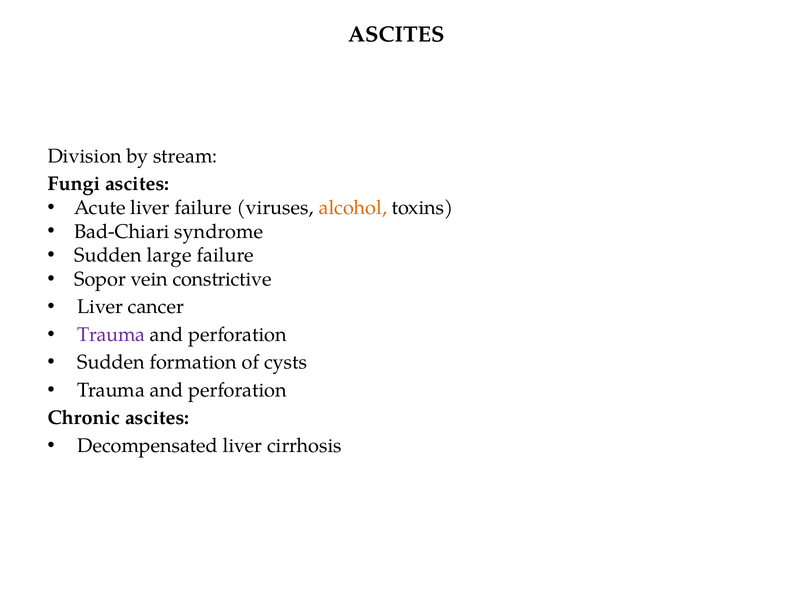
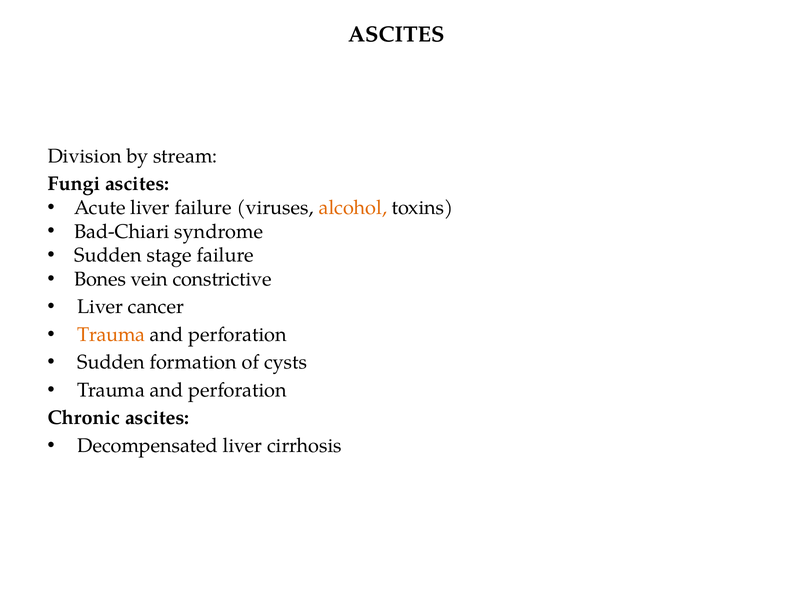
large: large -> stage
Sopor: Sopor -> Bones
Trauma at (111, 334) colour: purple -> orange
